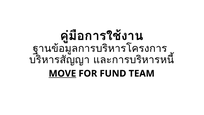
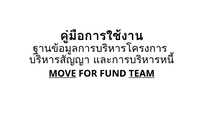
TEAM underline: none -> present
